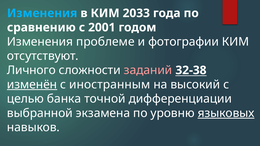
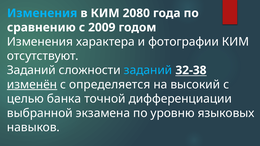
2033: 2033 -> 2080
2001: 2001 -> 2009
проблеме: проблеме -> характера
Личного at (31, 70): Личного -> Заданий
заданий at (148, 70) colour: pink -> light blue
иностранным: иностранным -> определяется
языковых underline: present -> none
